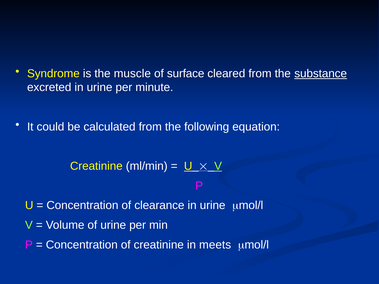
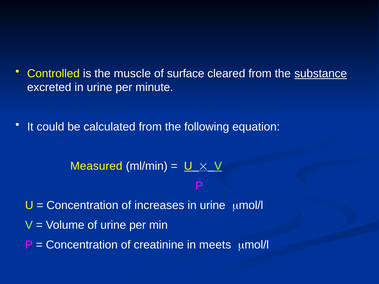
Syndrome: Syndrome -> Controlled
Creatinine at (96, 166): Creatinine -> Measured
clearance: clearance -> increases
